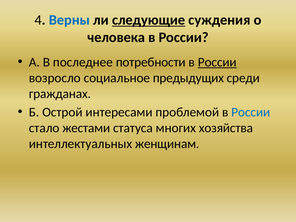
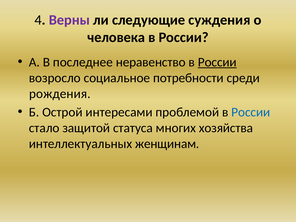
Верны colour: blue -> purple
следующие underline: present -> none
потребности: потребности -> неравенство
предыдущих: предыдущих -> потребности
гражданах: гражданах -> рождения
жестами: жестами -> защитой
